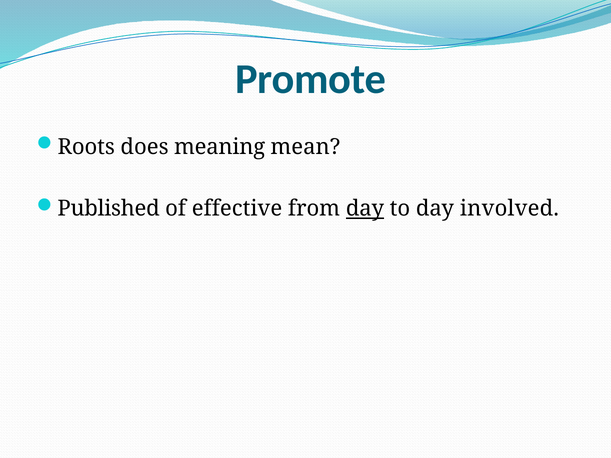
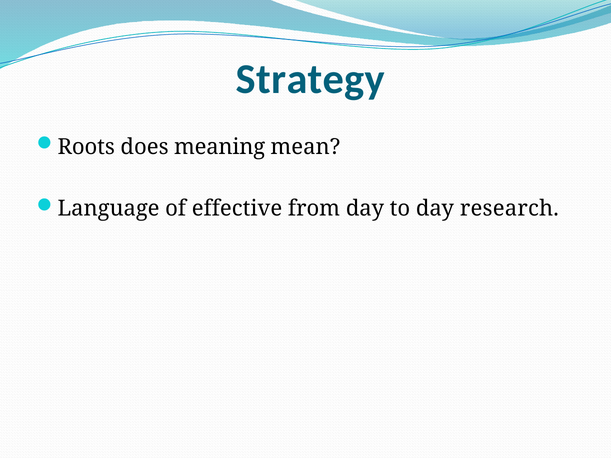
Promote: Promote -> Strategy
Published: Published -> Language
day at (365, 209) underline: present -> none
involved: involved -> research
